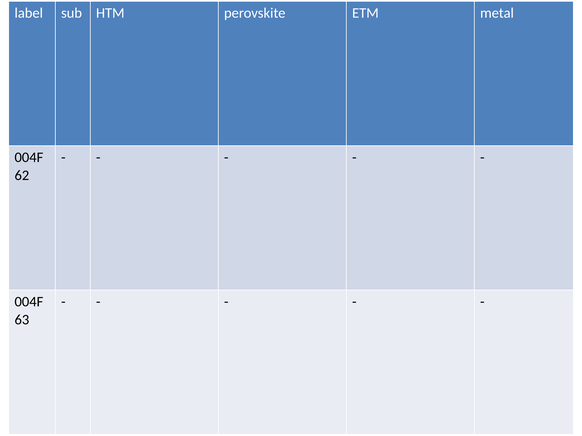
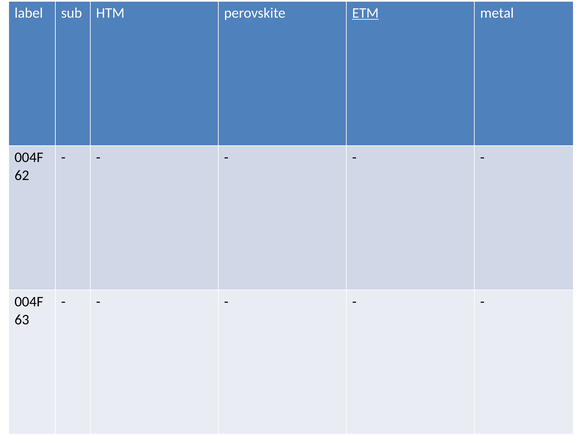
ETM underline: none -> present
